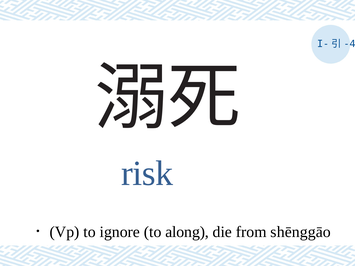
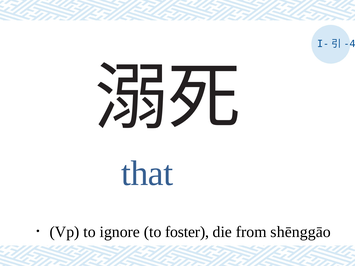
risk: risk -> that
along: along -> foster
